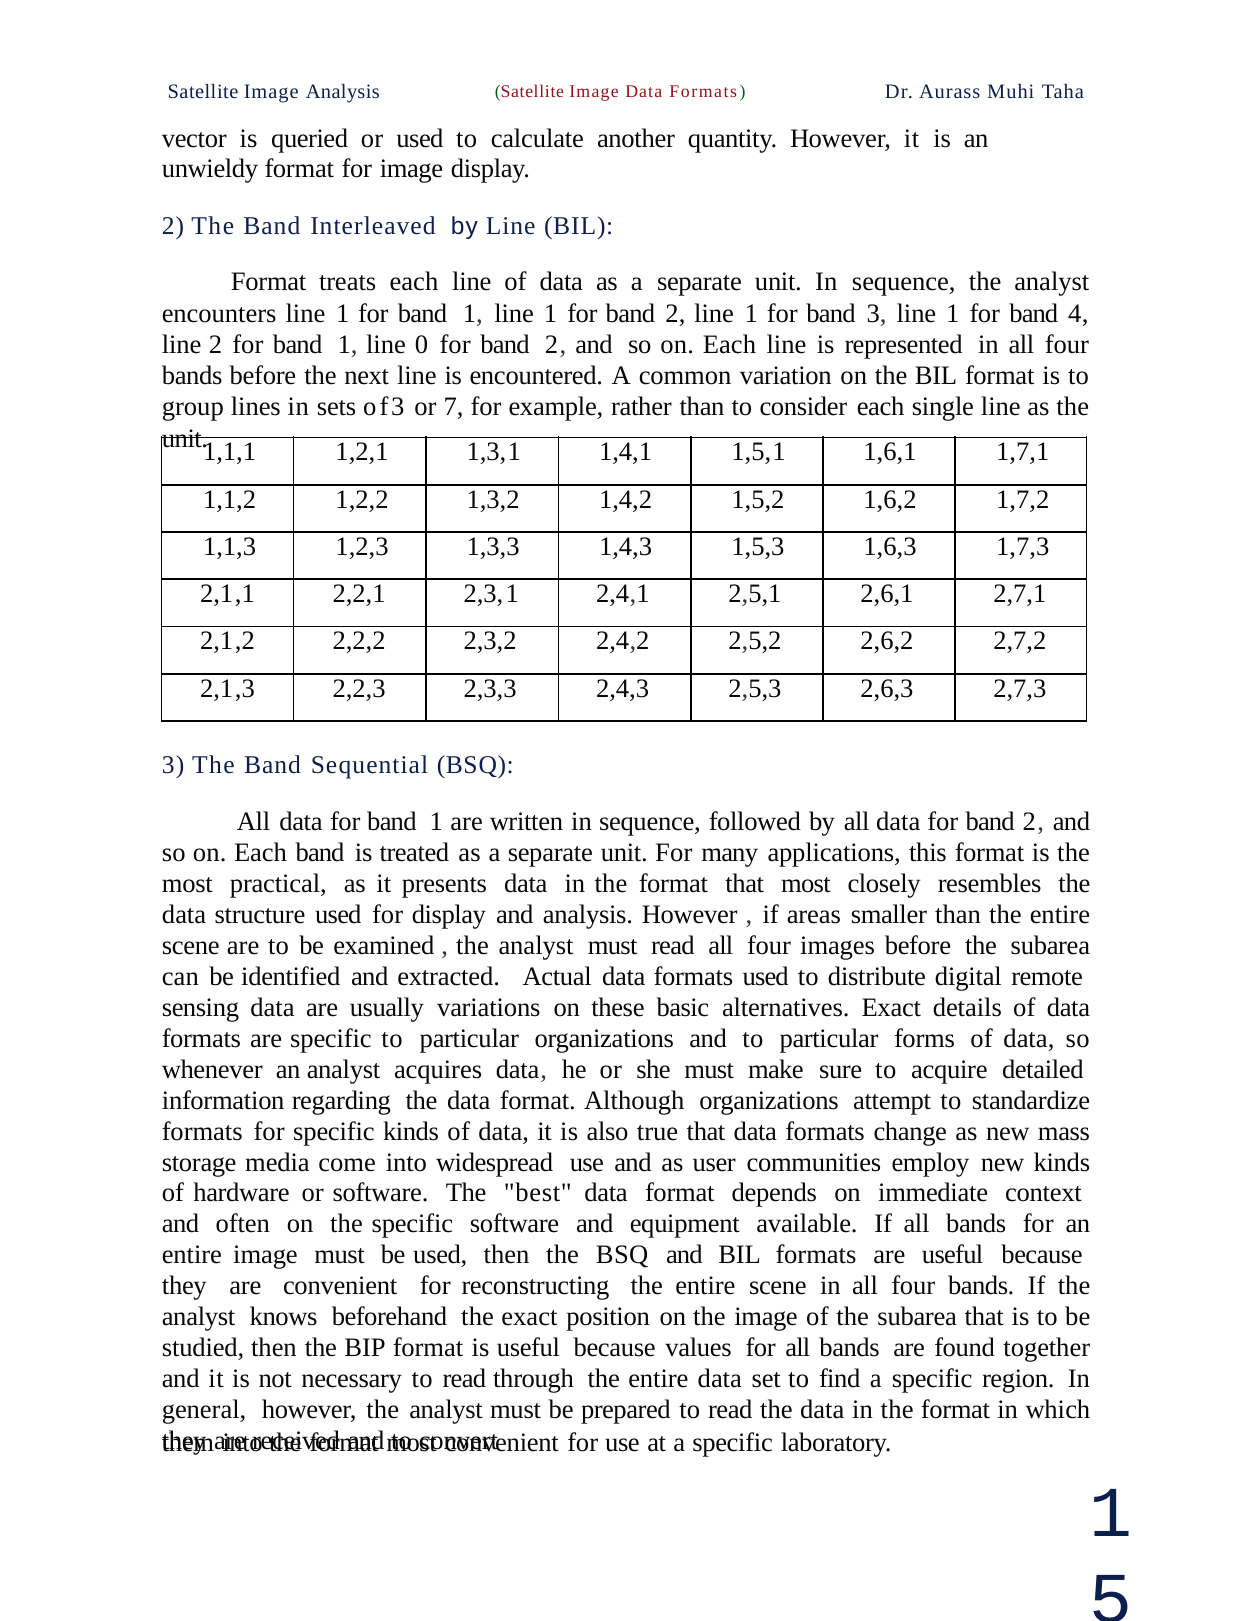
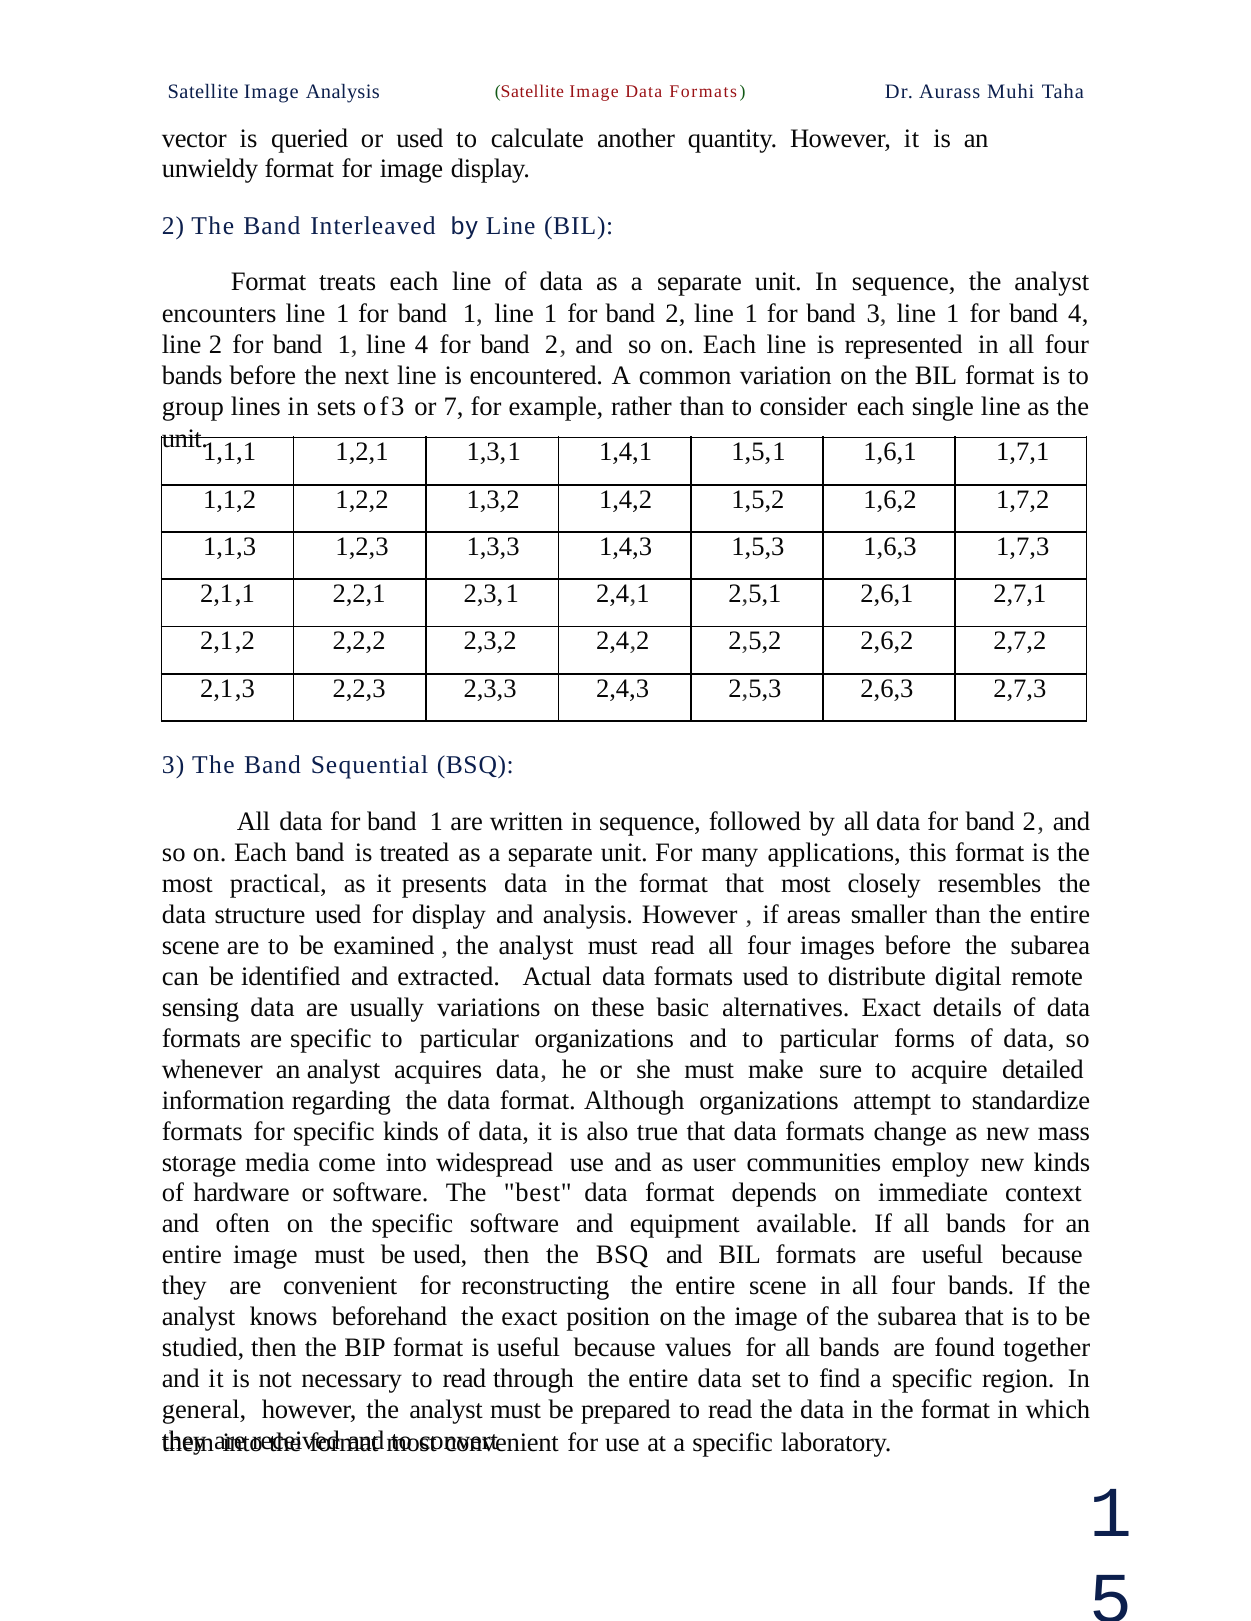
line 0: 0 -> 4
